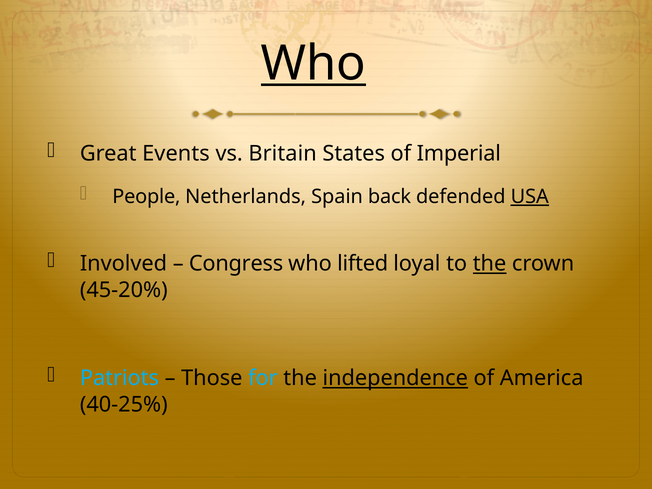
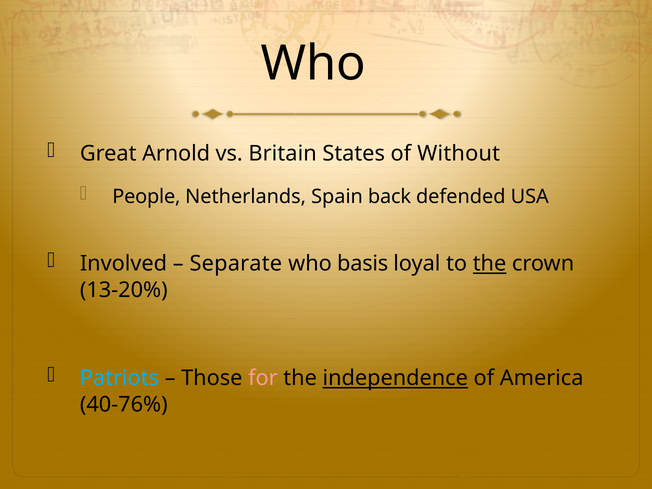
Who at (313, 64) underline: present -> none
Events: Events -> Arnold
Imperial: Imperial -> Without
USA underline: present -> none
Congress: Congress -> Separate
lifted: lifted -> basis
45-20%: 45-20% -> 13-20%
for colour: light blue -> pink
40-25%: 40-25% -> 40-76%
